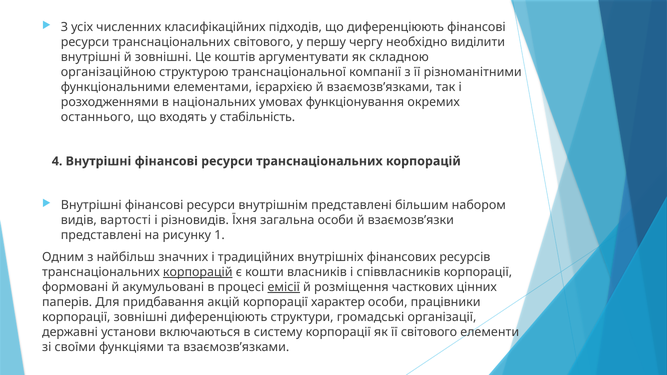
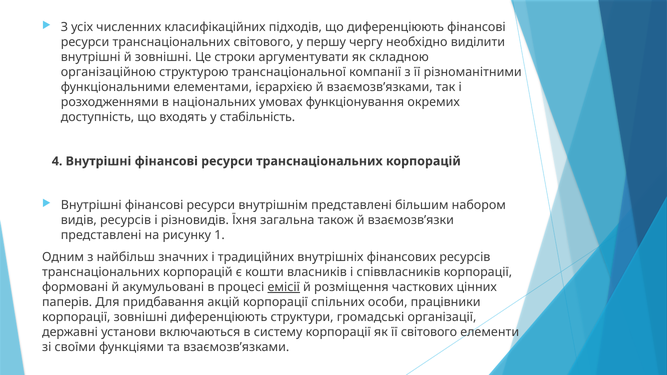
коштів: коштів -> строки
останнього: останнього -> доступність
видів вартості: вартості -> ресурсів
загальна особи: особи -> також
корпорацій at (198, 272) underline: present -> none
характер: характер -> спільних
